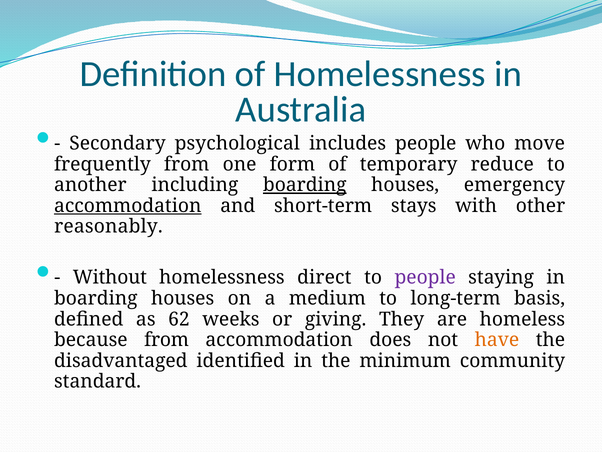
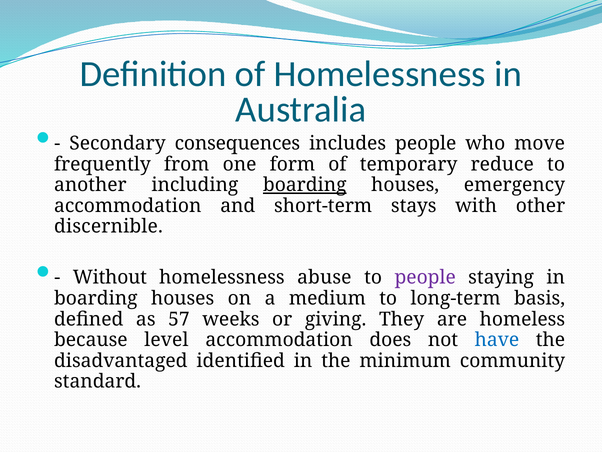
psychological: psychological -> consequences
accommodation at (128, 206) underline: present -> none
reasonably: reasonably -> discernible
direct: direct -> abuse
62: 62 -> 57
because from: from -> level
have colour: orange -> blue
